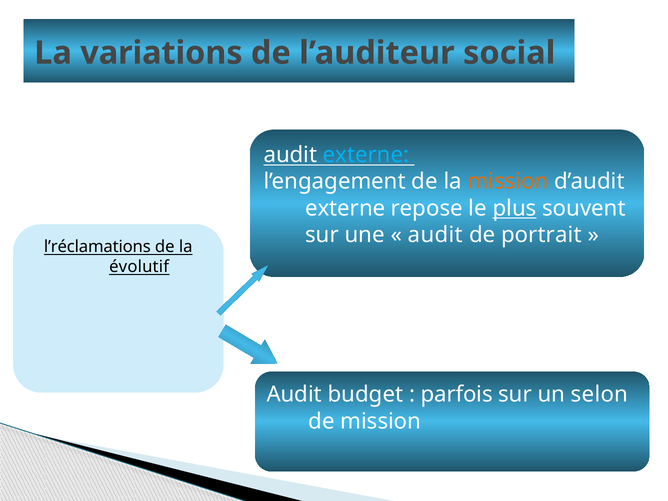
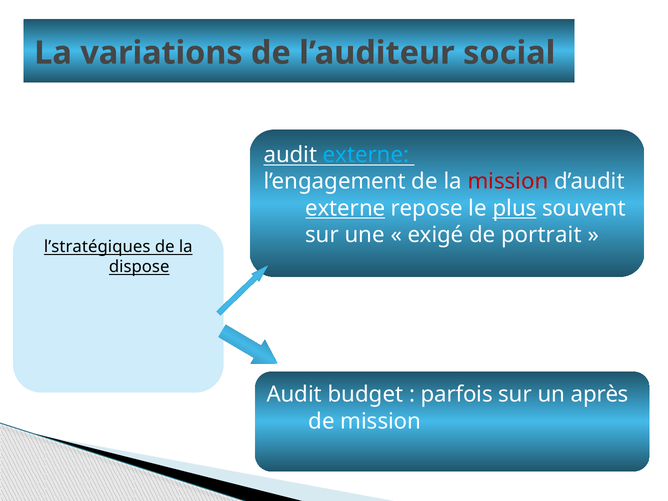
mission at (508, 182) colour: orange -> red
externe at (345, 208) underline: none -> present
audit at (435, 235): audit -> exigé
l’réclamations: l’réclamations -> l’stratégiques
évolutif: évolutif -> dispose
selon: selon -> après
